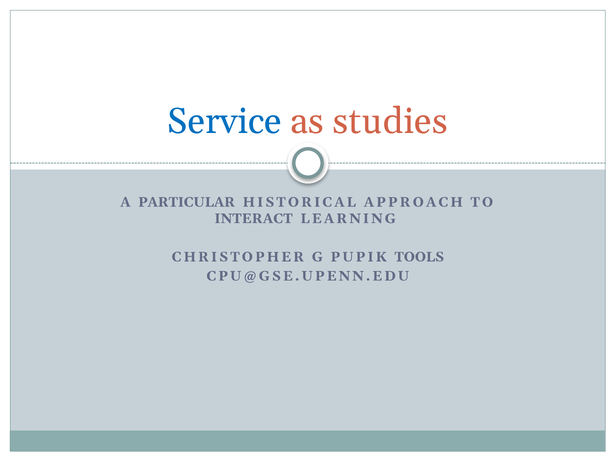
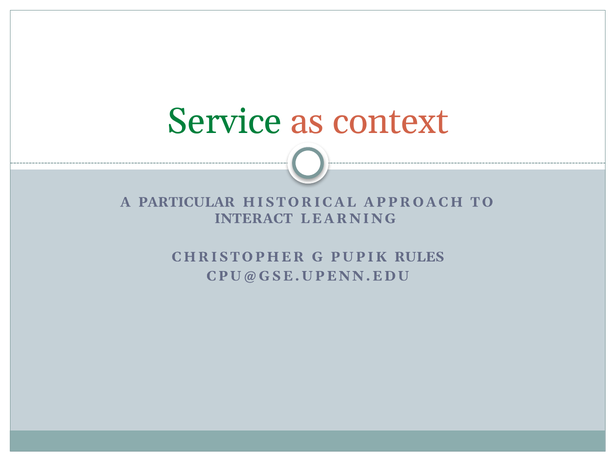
Service colour: blue -> green
studies: studies -> context
TOOLS: TOOLS -> RULES
